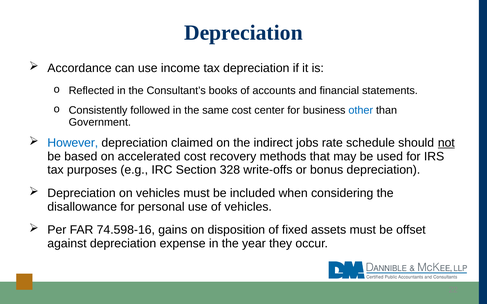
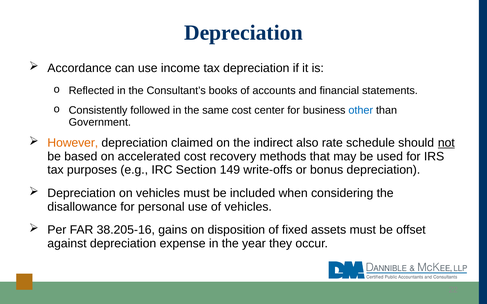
However colour: blue -> orange
jobs: jobs -> also
328: 328 -> 149
74.598-16: 74.598-16 -> 38.205-16
